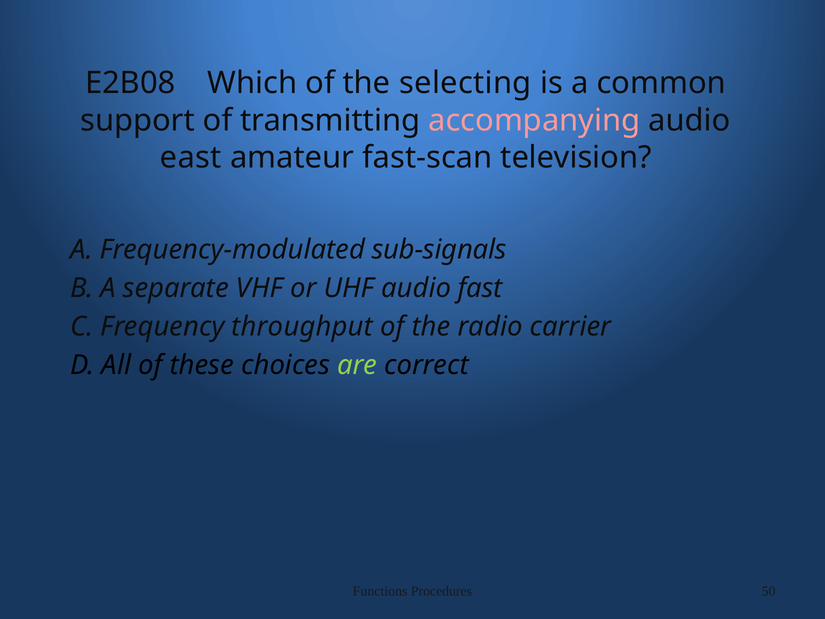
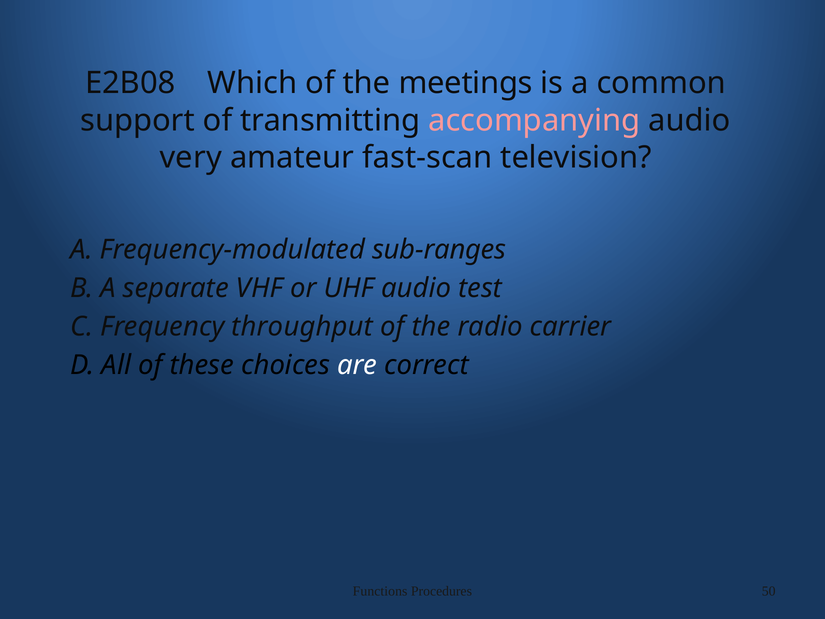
selecting: selecting -> meetings
east: east -> very
sub-signals: sub-signals -> sub-ranges
fast: fast -> test
are colour: light green -> white
